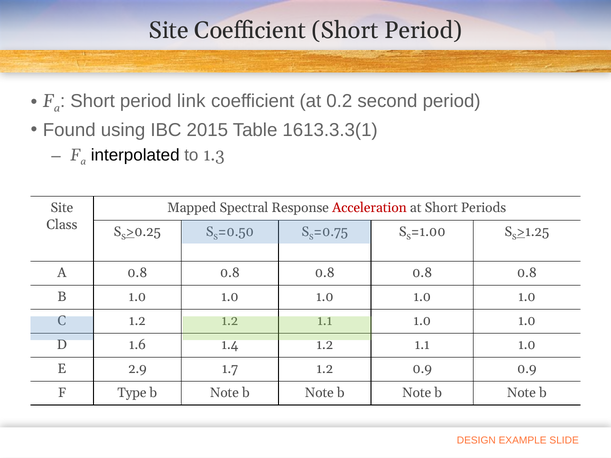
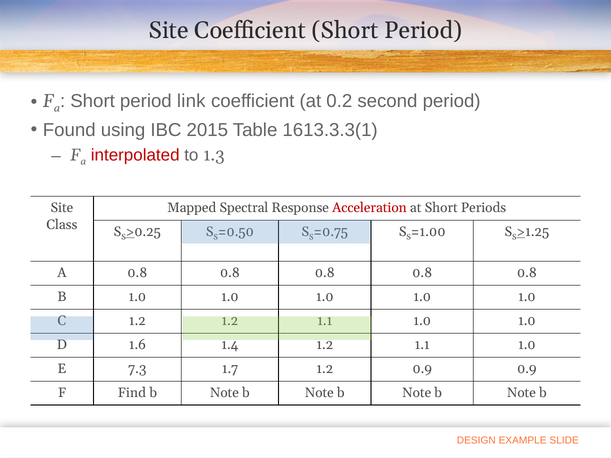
interpolated colour: black -> red
2.9: 2.9 -> 7.3
Type: Type -> Find
